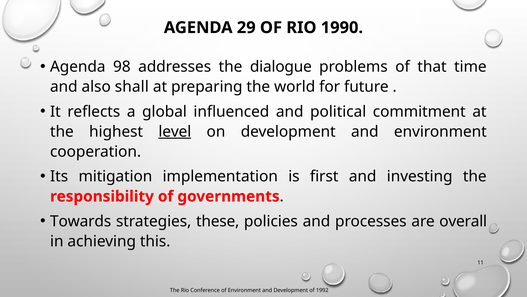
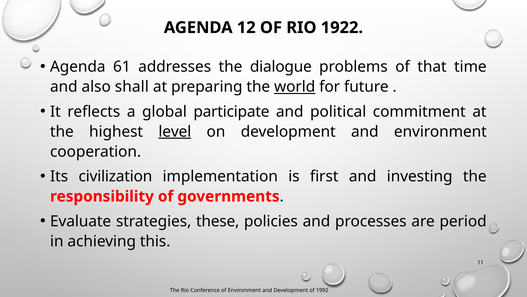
29: 29 -> 12
1990: 1990 -> 1922
98: 98 -> 61
world underline: none -> present
influenced: influenced -> participate
mitigation: mitigation -> civilization
Towards: Towards -> Evaluate
overall: overall -> period
